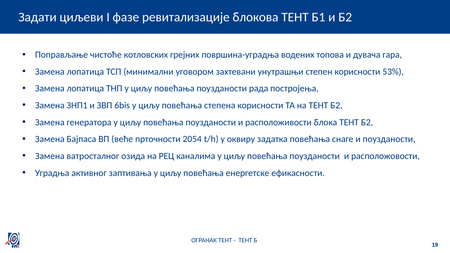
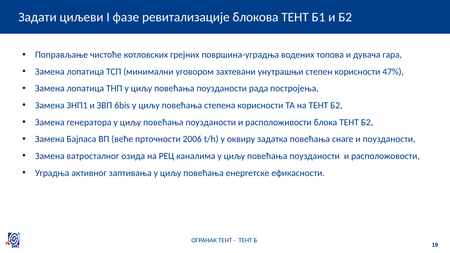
53%: 53% -> 47%
2054: 2054 -> 2006
